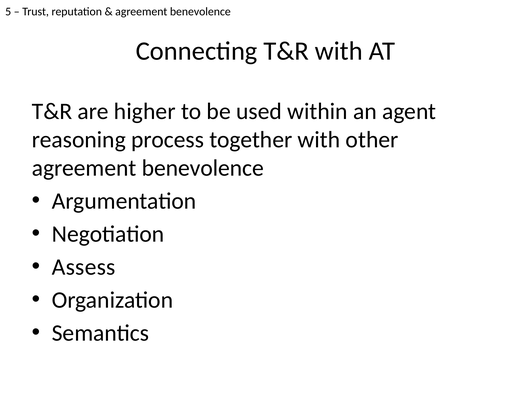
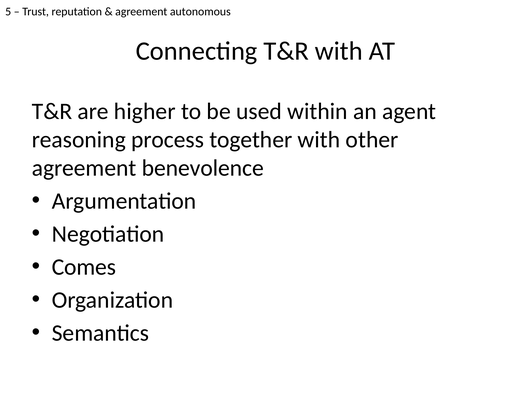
benevolence at (200, 12): benevolence -> autonomous
Assess: Assess -> Comes
